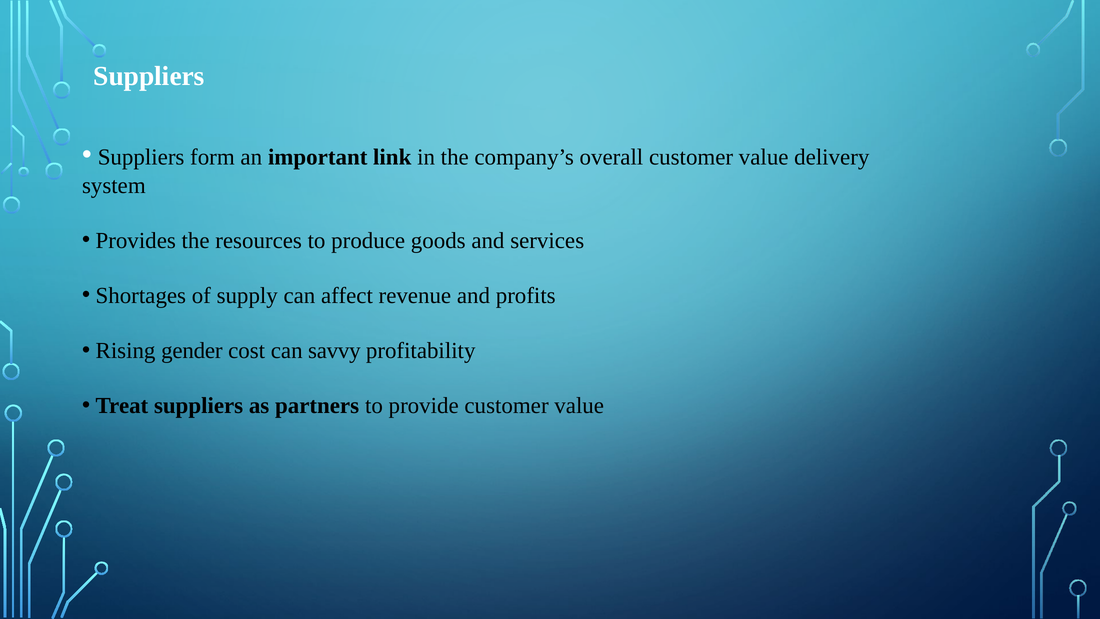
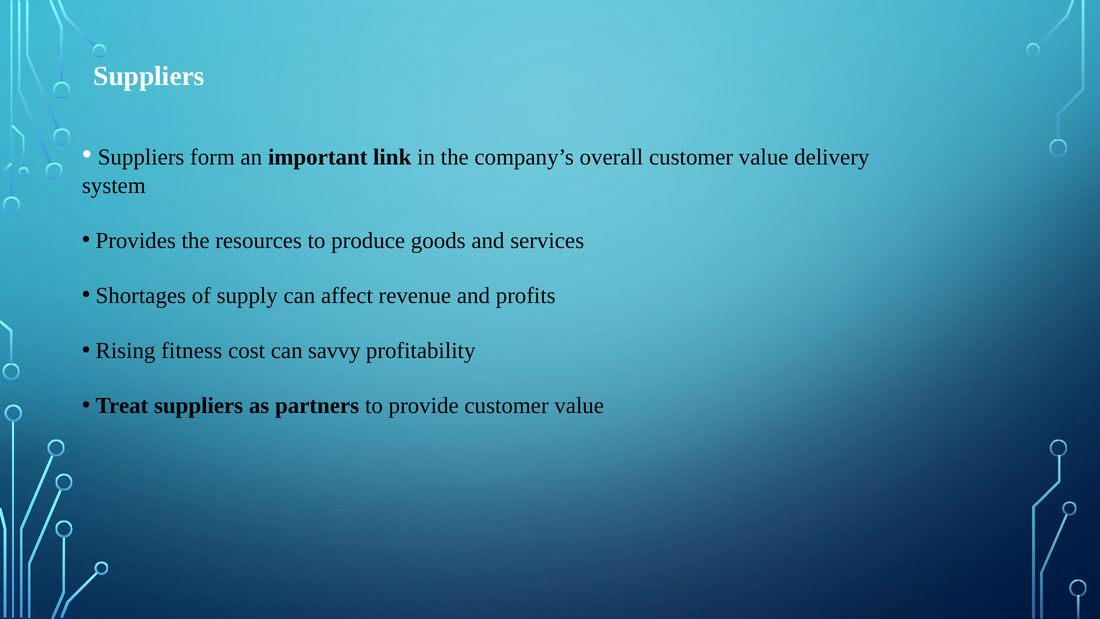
gender: gender -> fitness
